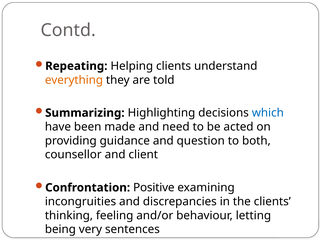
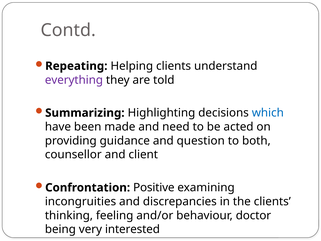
everything colour: orange -> purple
letting: letting -> doctor
sentences: sentences -> interested
